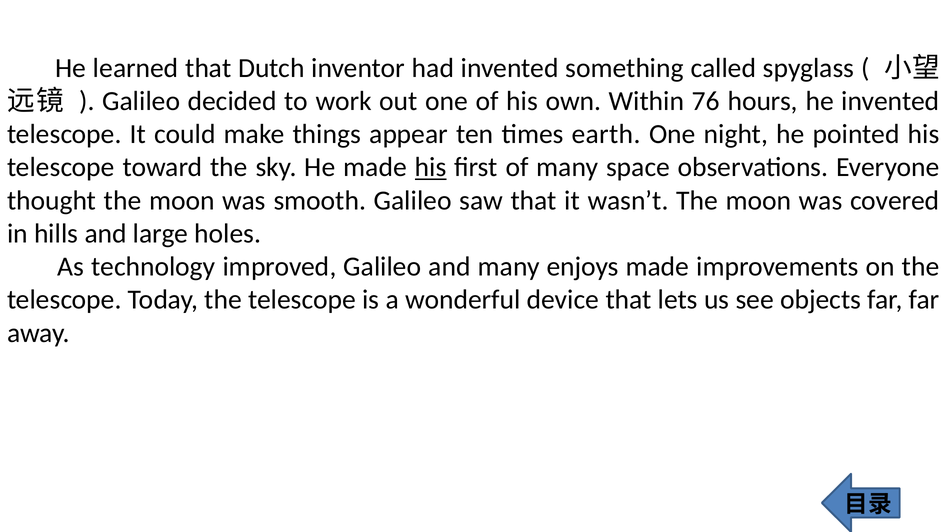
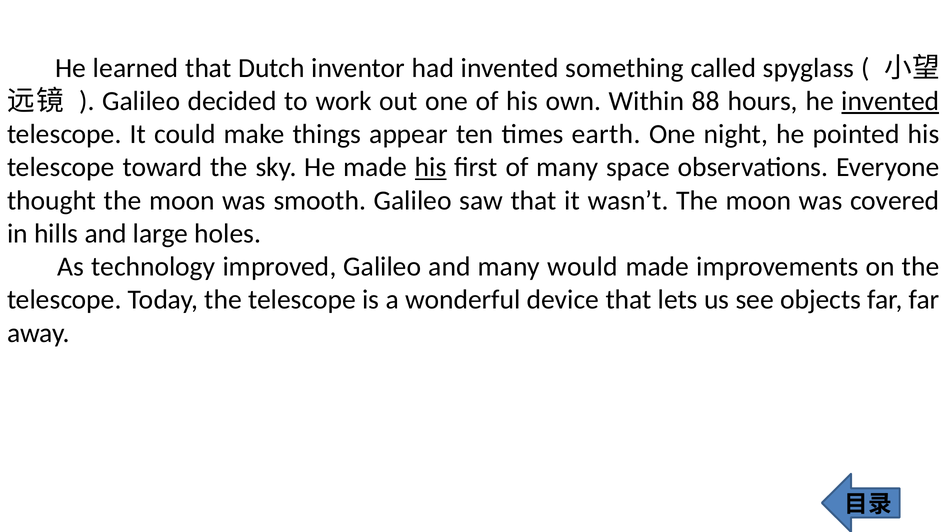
76: 76 -> 88
invented at (890, 101) underline: none -> present
enjoys: enjoys -> would
